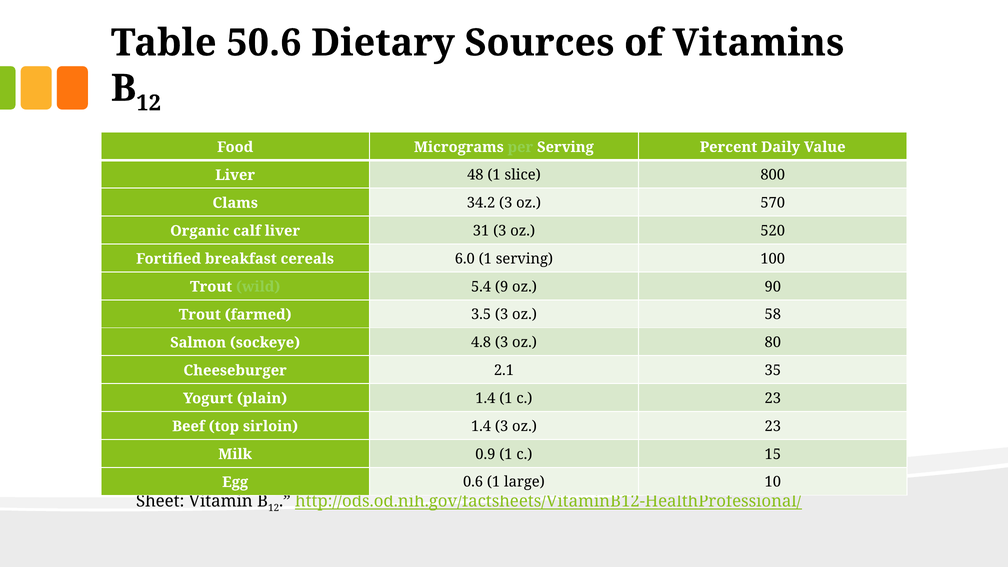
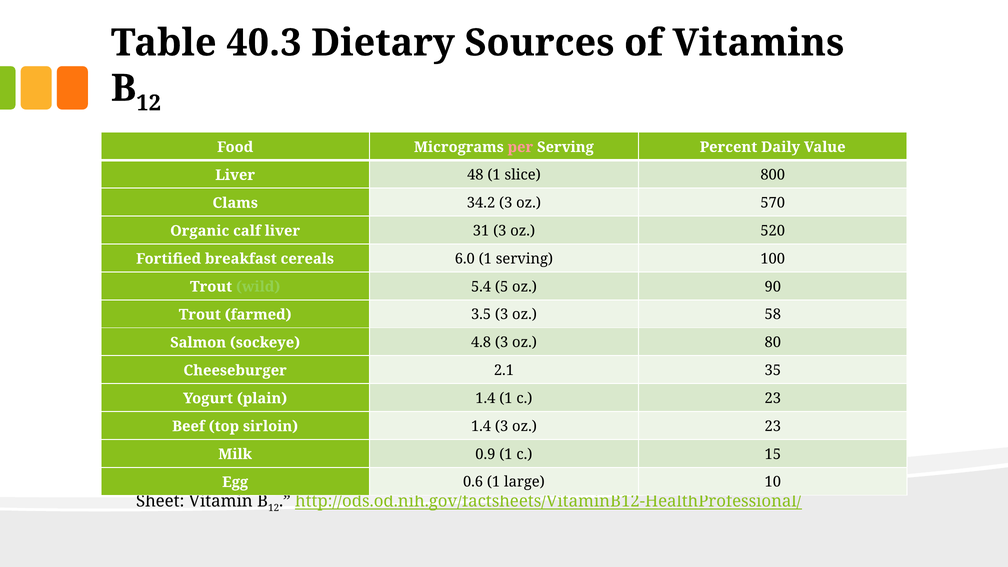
50.6: 50.6 -> 40.3
per colour: light green -> pink
9: 9 -> 5
